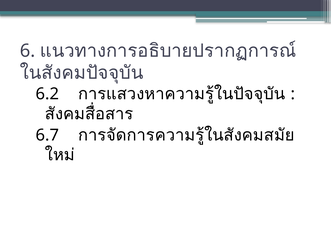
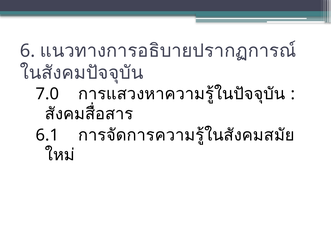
6.2: 6.2 -> 7.0
6.7: 6.7 -> 6.1
